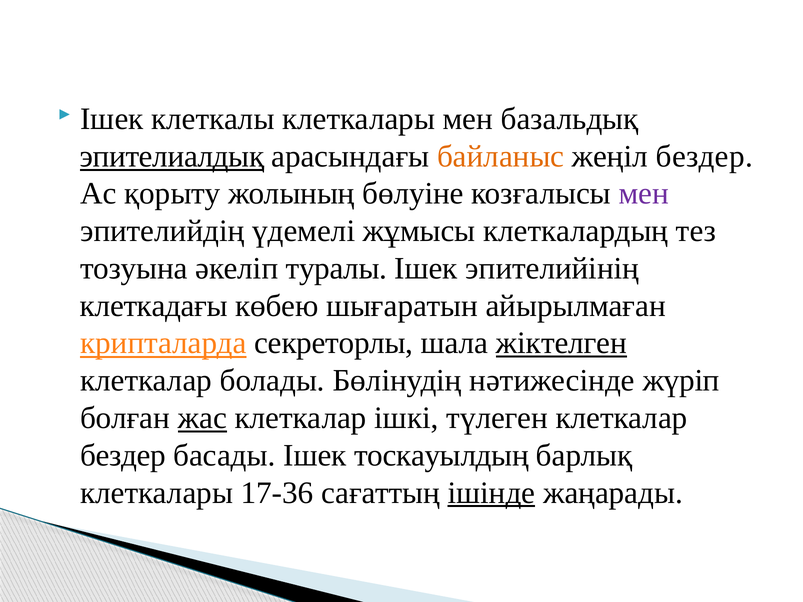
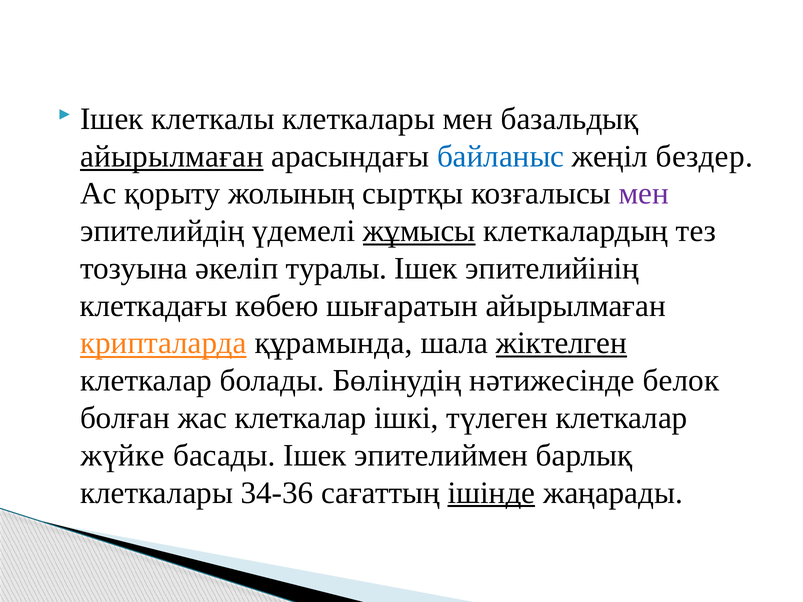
эпителиалдық at (172, 156): эпителиалдық -> айырылмаған
байланыс colour: orange -> blue
бөлуіне: бөлуіне -> сыртқы
жұмысы underline: none -> present
секреторлы: секреторлы -> құрамында
жүріп: жүріп -> белок
жас underline: present -> none
бездер at (123, 456): бездер -> жүйке
тоскауылдың: тоскауылдың -> эпителиймен
17-36: 17-36 -> 34-36
